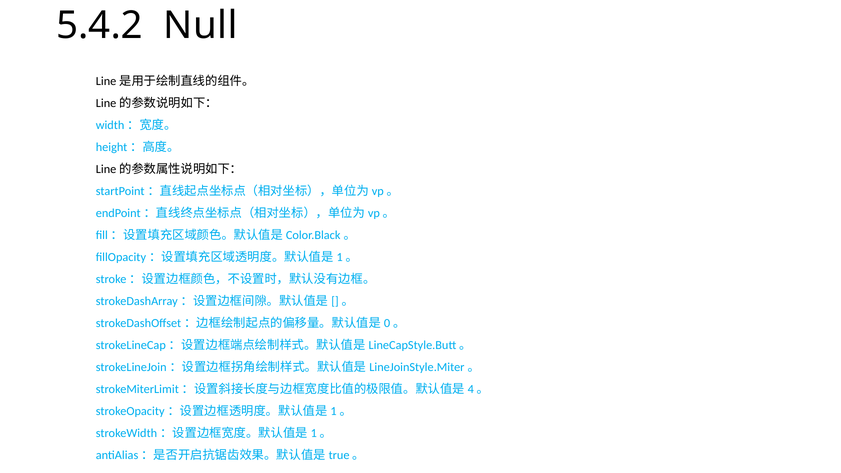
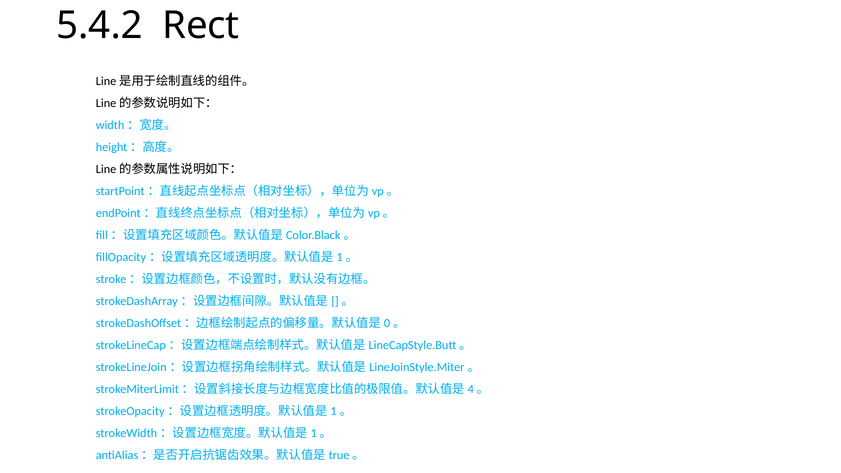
Null: Null -> Rect
